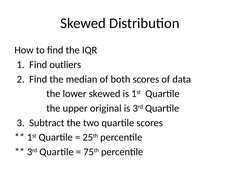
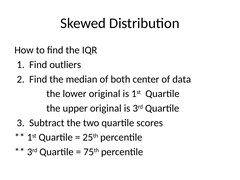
both scores: scores -> center
lower skewed: skewed -> original
